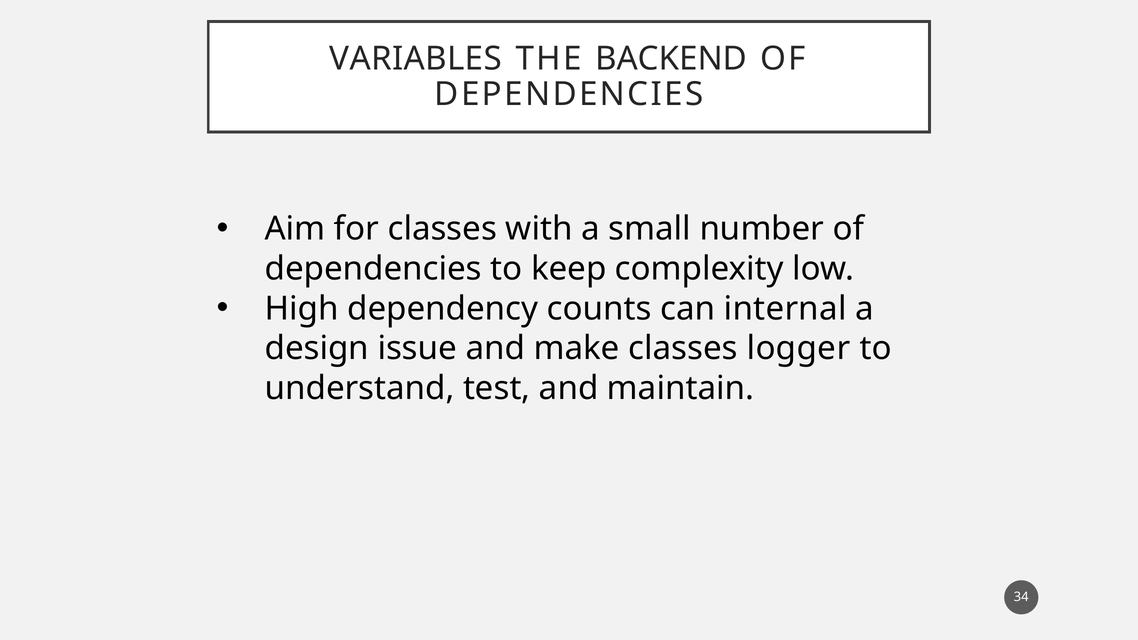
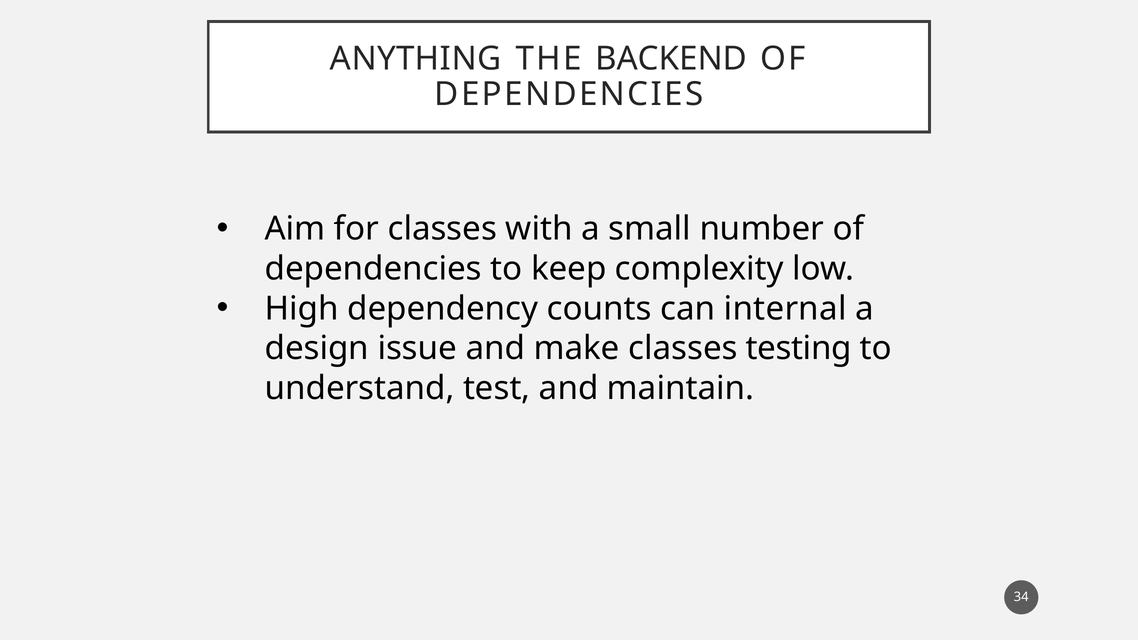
VARIABLES: VARIABLES -> ANYTHING
logger: logger -> testing
